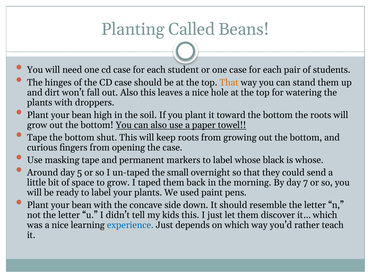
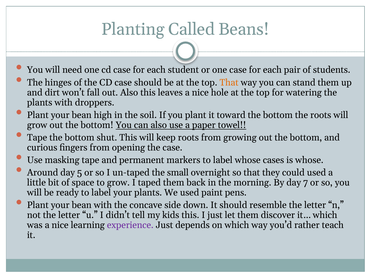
black: black -> cases
could send: send -> used
experience colour: blue -> purple
